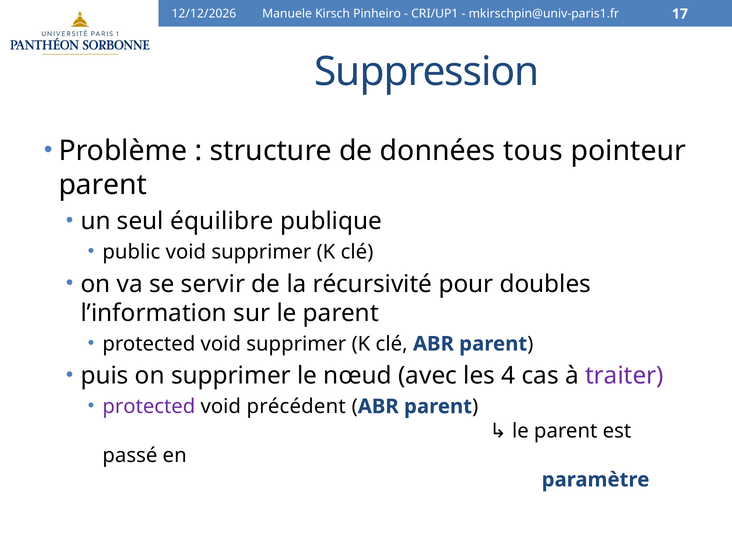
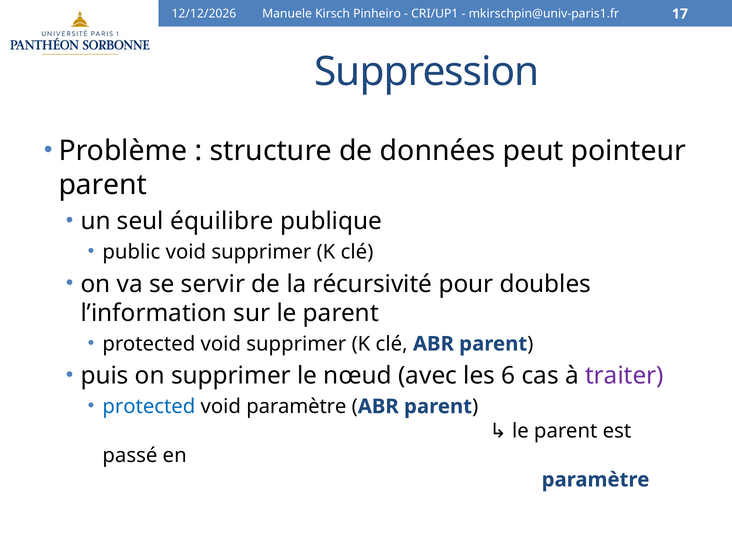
tous: tous -> peut
4: 4 -> 6
protected at (149, 406) colour: purple -> blue
void précédent: précédent -> paramètre
